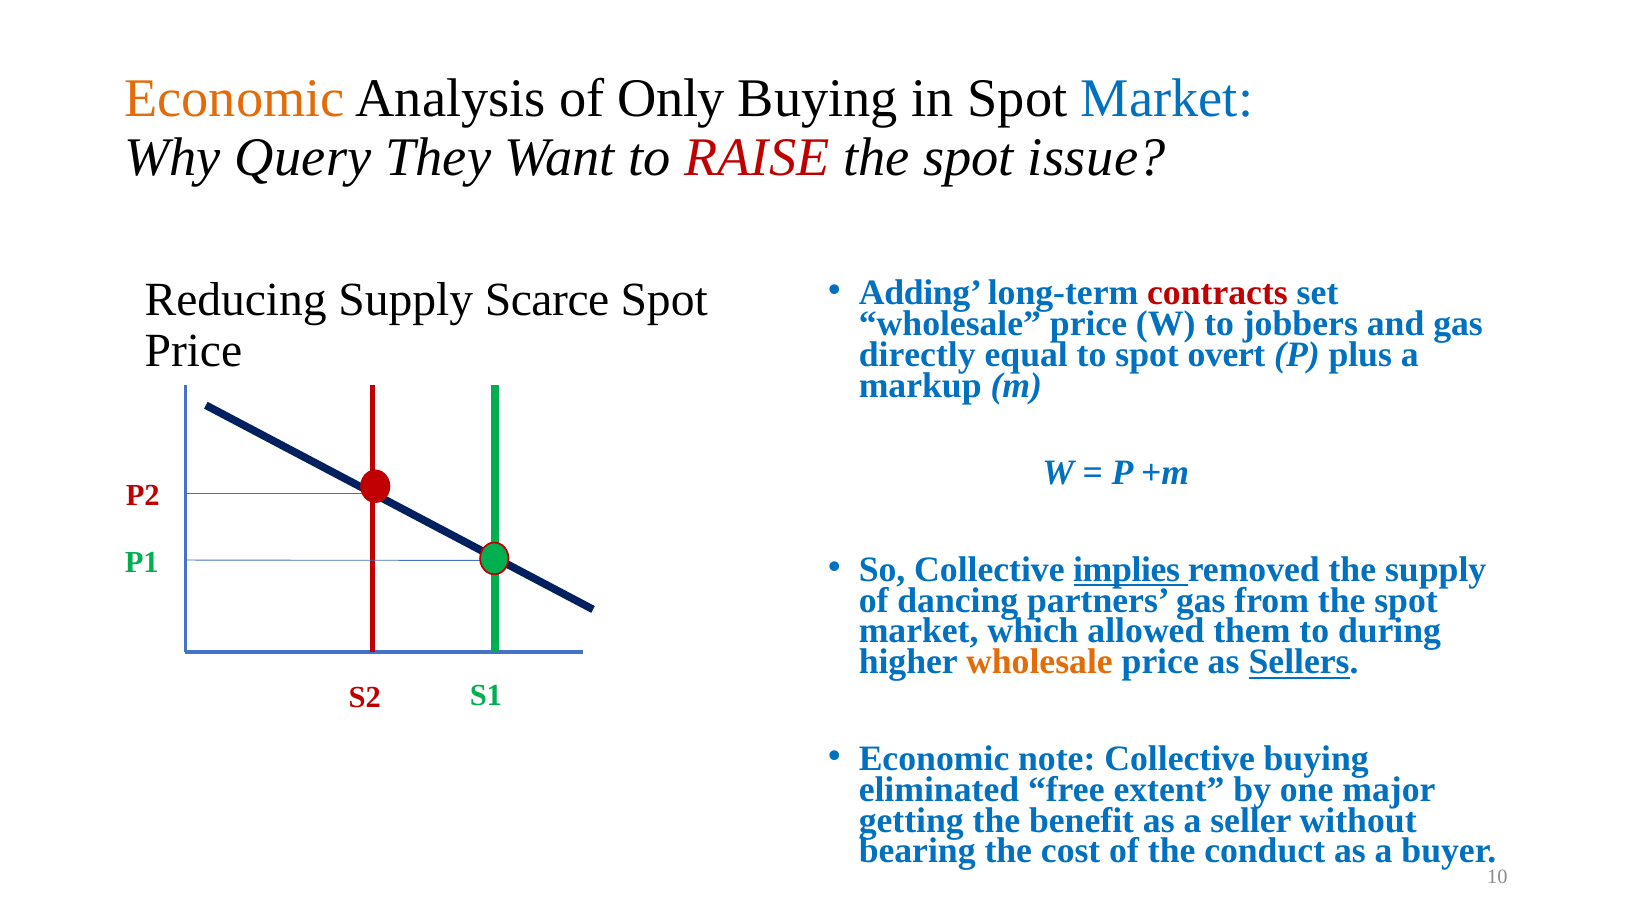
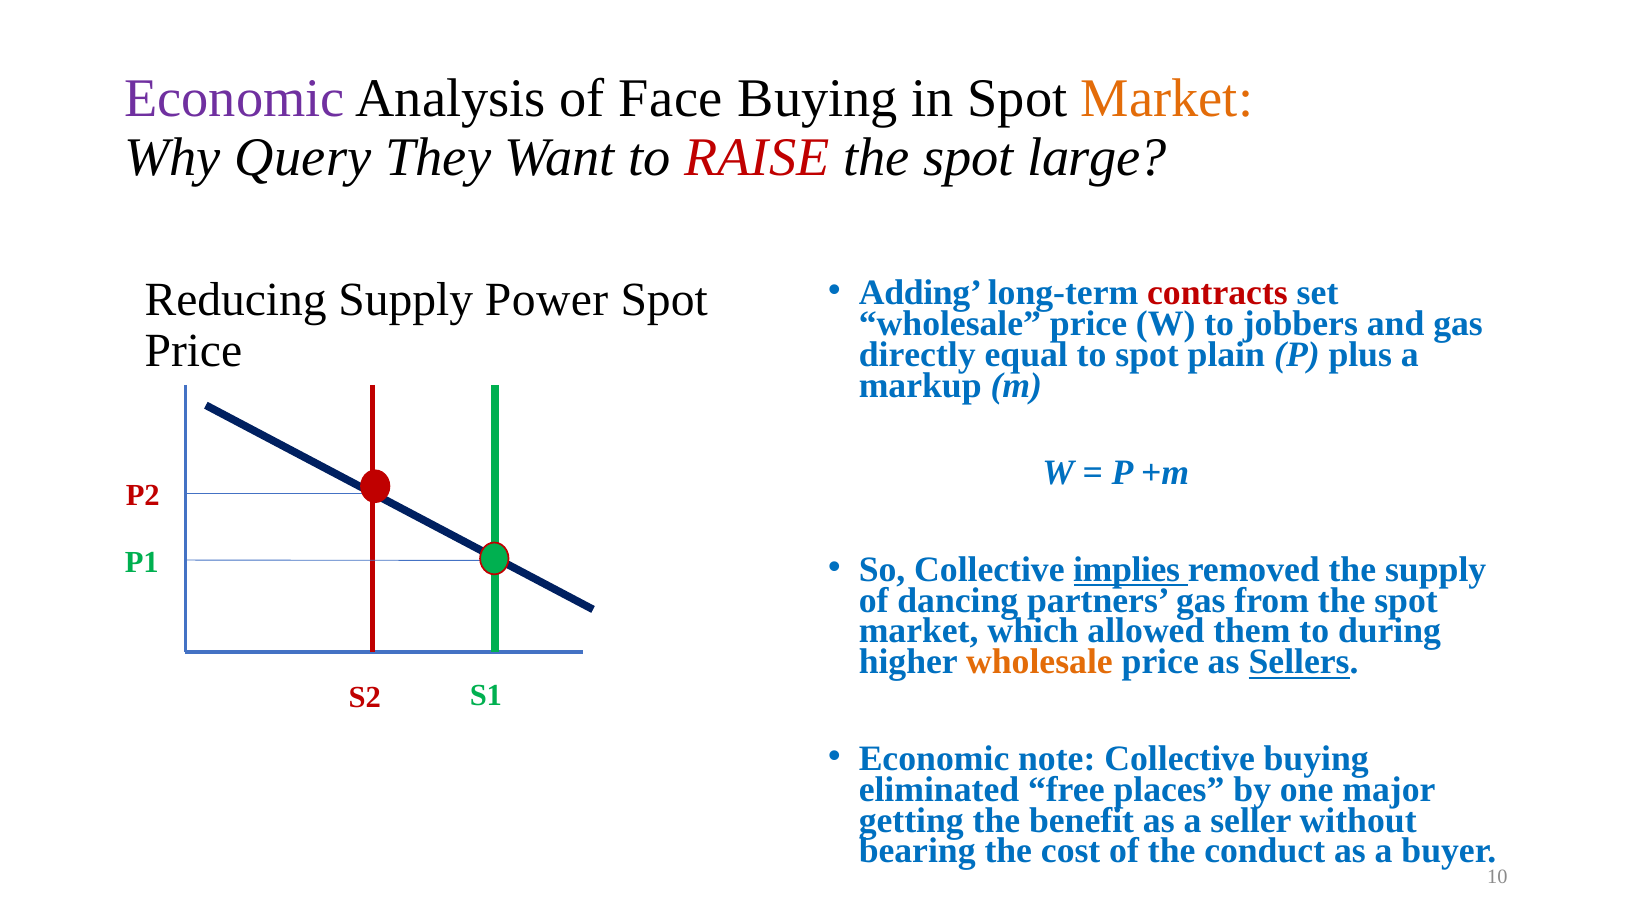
Economic at (235, 98) colour: orange -> purple
Only: Only -> Face
Market at (1167, 98) colour: blue -> orange
issue: issue -> large
Scarce: Scarce -> Power
overt: overt -> plain
extent: extent -> places
